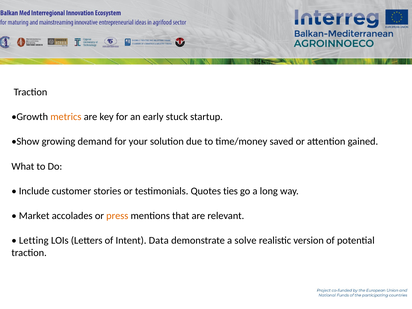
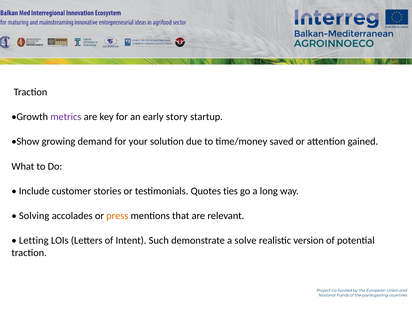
metrics colour: orange -> purple
stuck: stuck -> story
Market: Market -> Solving
Data: Data -> Such
